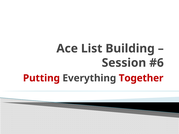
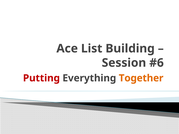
Together colour: red -> orange
